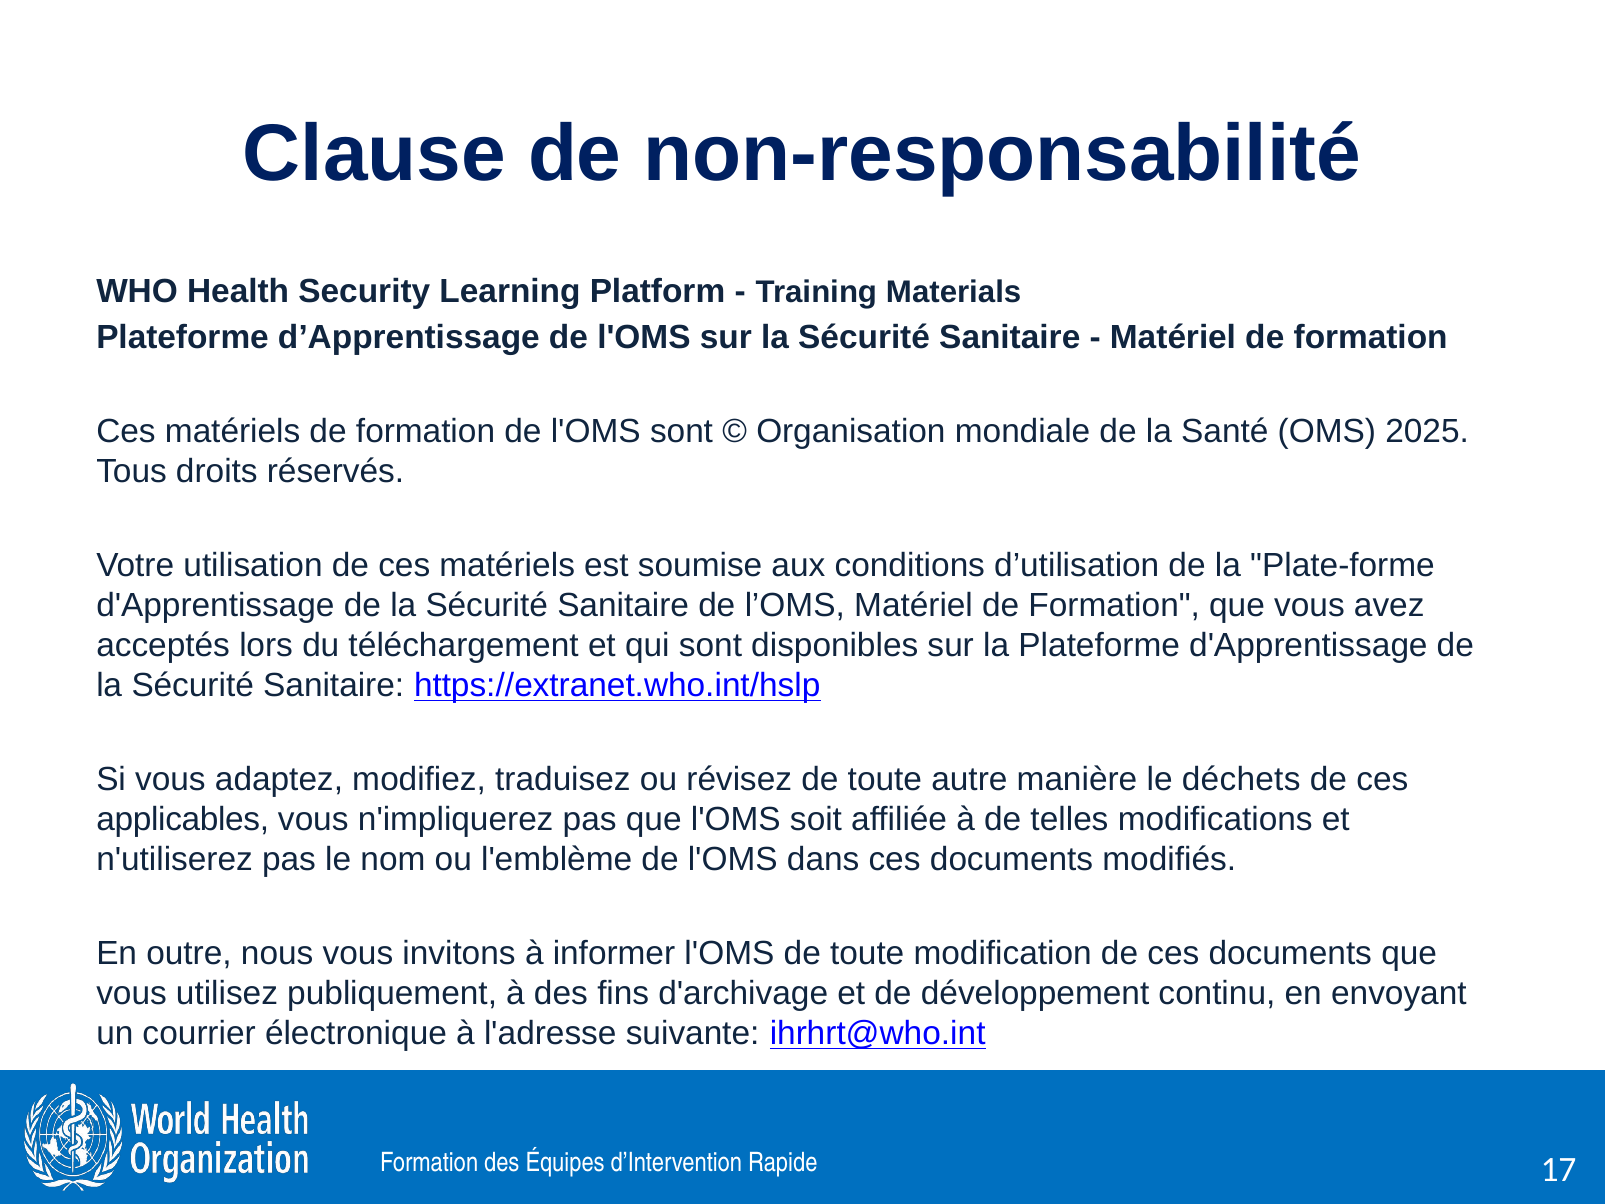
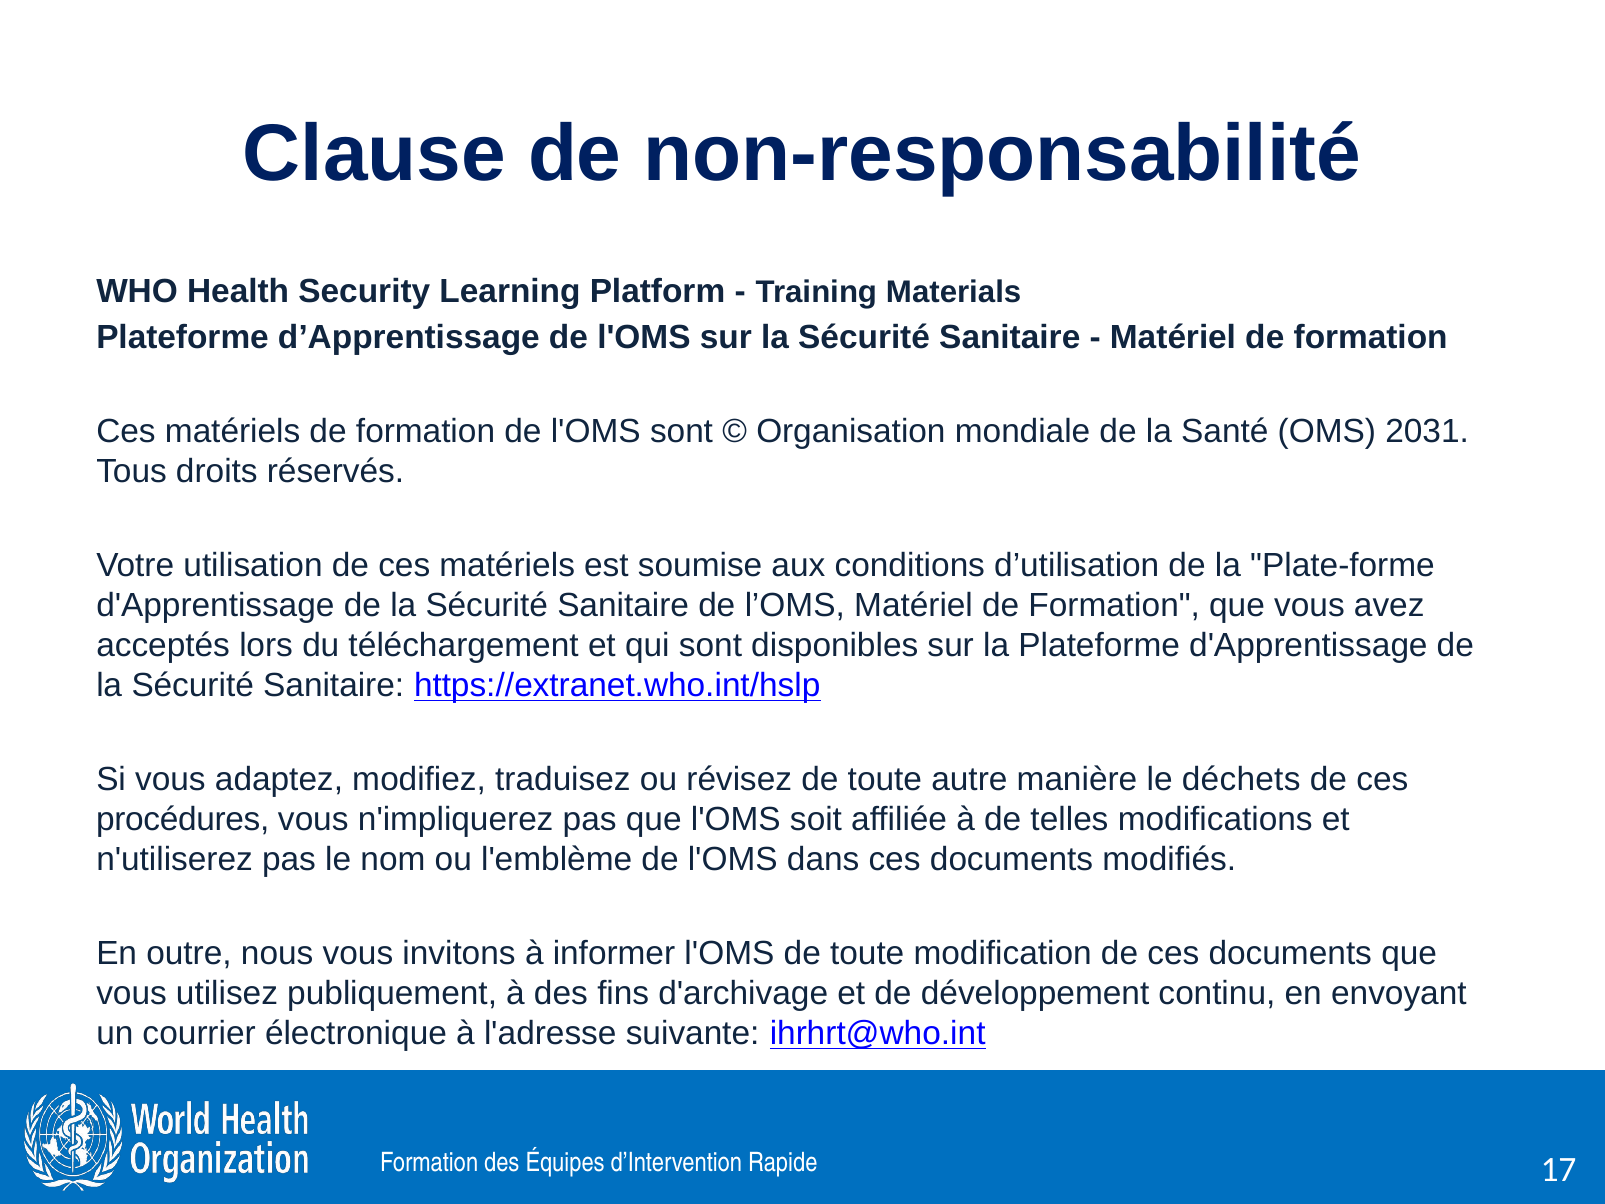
2025: 2025 -> 2031
applicables: applicables -> procédures
